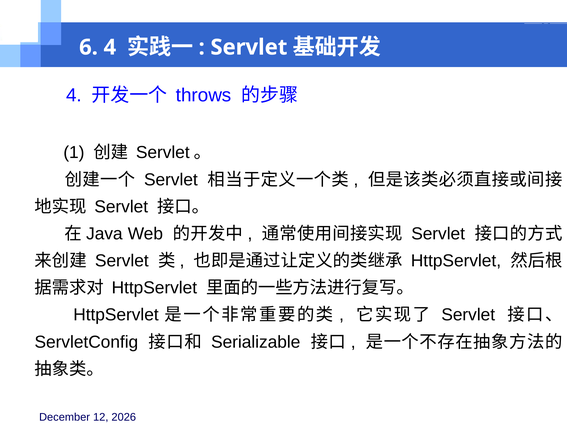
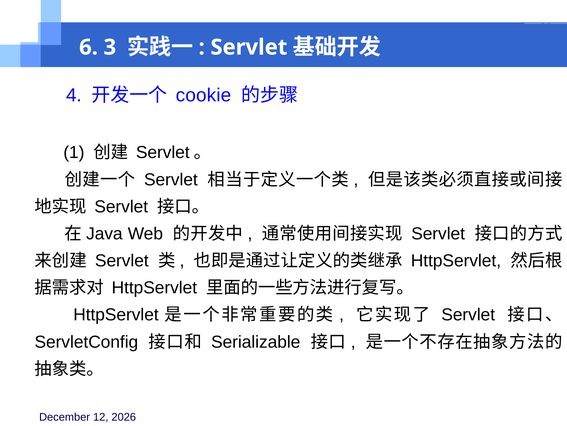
6 4: 4 -> 3
throws: throws -> cookie
